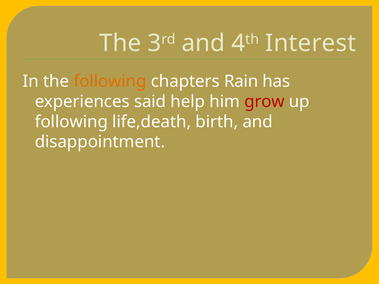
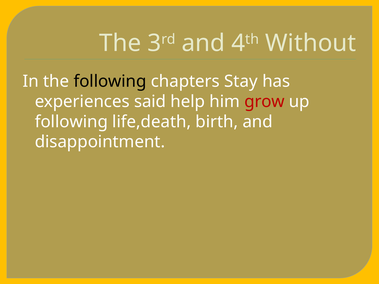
Interest: Interest -> Without
following at (110, 81) colour: orange -> black
Rain: Rain -> Stay
